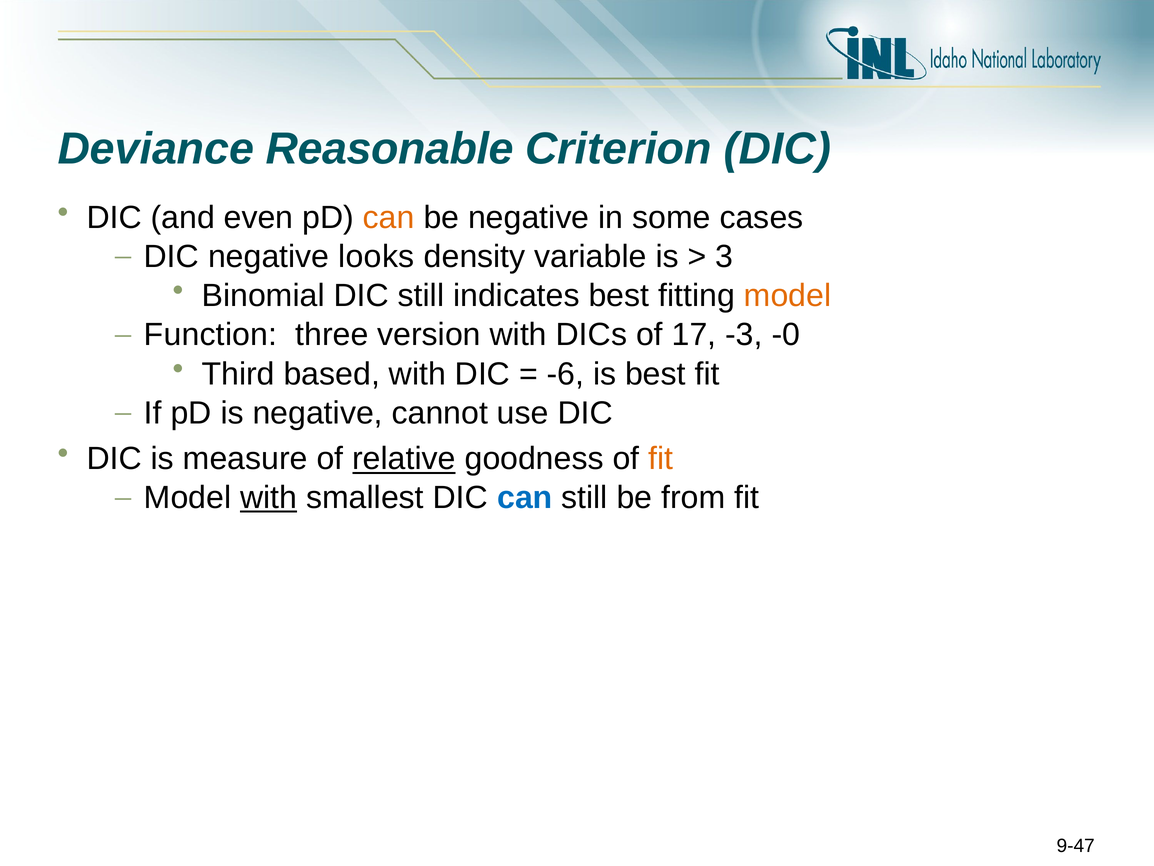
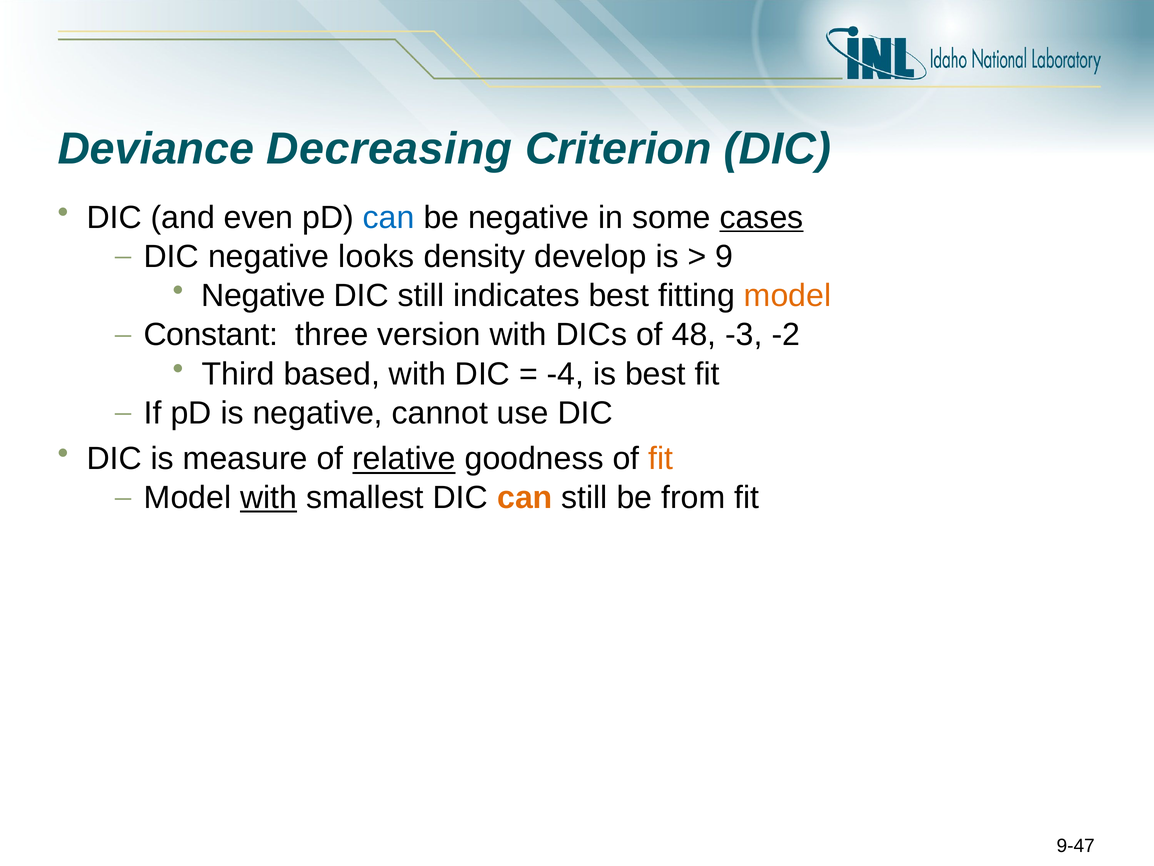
Reasonable: Reasonable -> Decreasing
can at (389, 217) colour: orange -> blue
cases underline: none -> present
variable: variable -> develop
3: 3 -> 9
Binomial at (263, 296): Binomial -> Negative
Function: Function -> Constant
17: 17 -> 48
-0: -0 -> -2
-6: -6 -> -4
can at (525, 498) colour: blue -> orange
